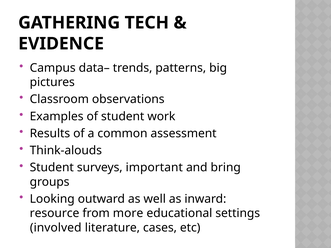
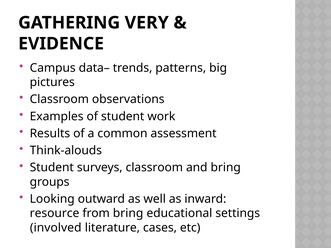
TECH: TECH -> VERY
surveys important: important -> classroom
from more: more -> bring
